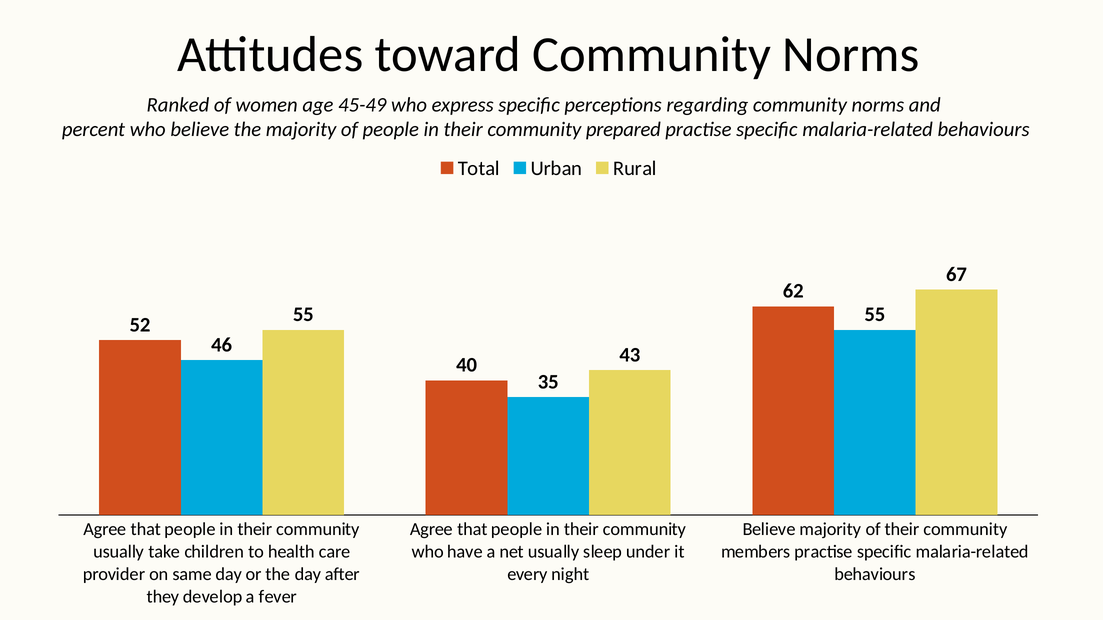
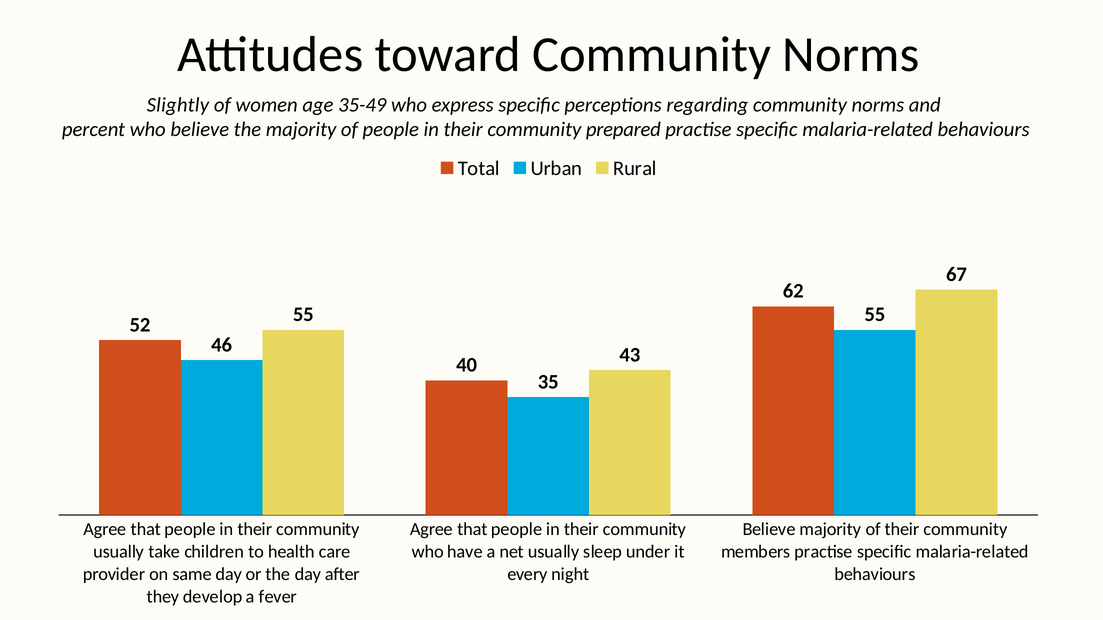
Ranked: Ranked -> Slightly
45-49: 45-49 -> 35-49
